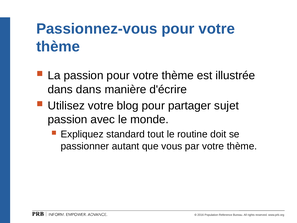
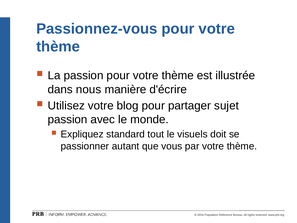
dans dans: dans -> nous
routine: routine -> visuels
